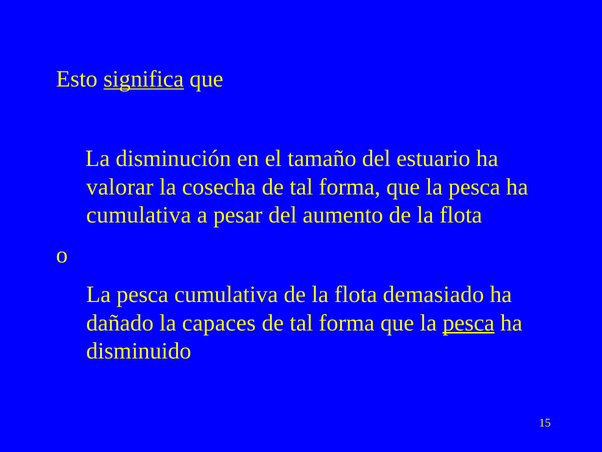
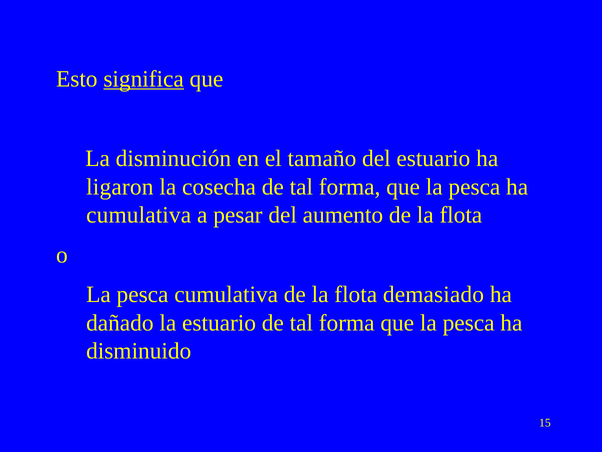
valorar: valorar -> ligaron
la capaces: capaces -> estuario
pesca at (469, 322) underline: present -> none
